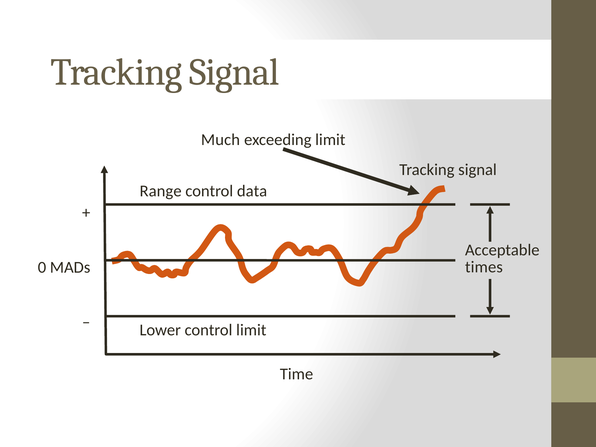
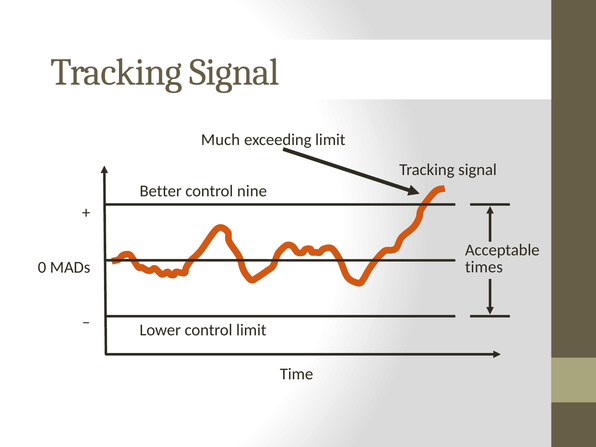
Range: Range -> Better
data: data -> nine
